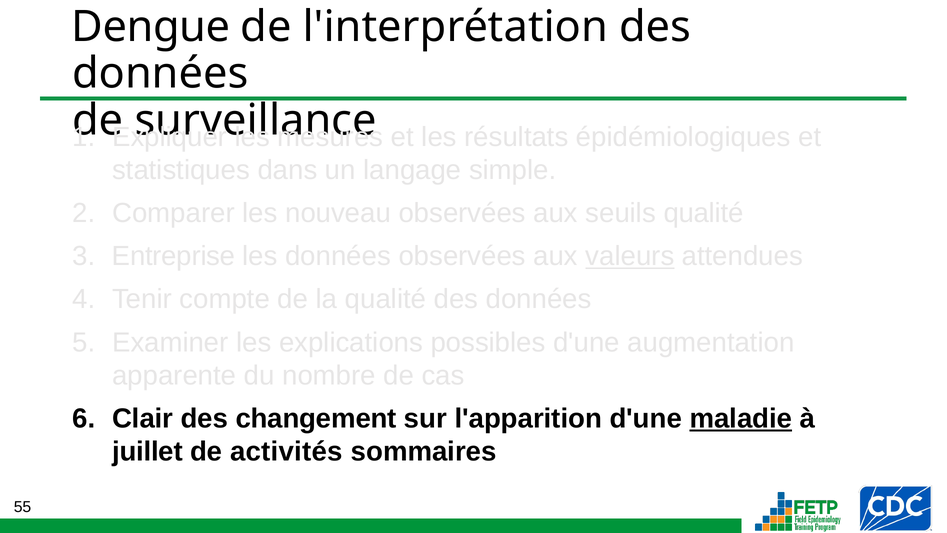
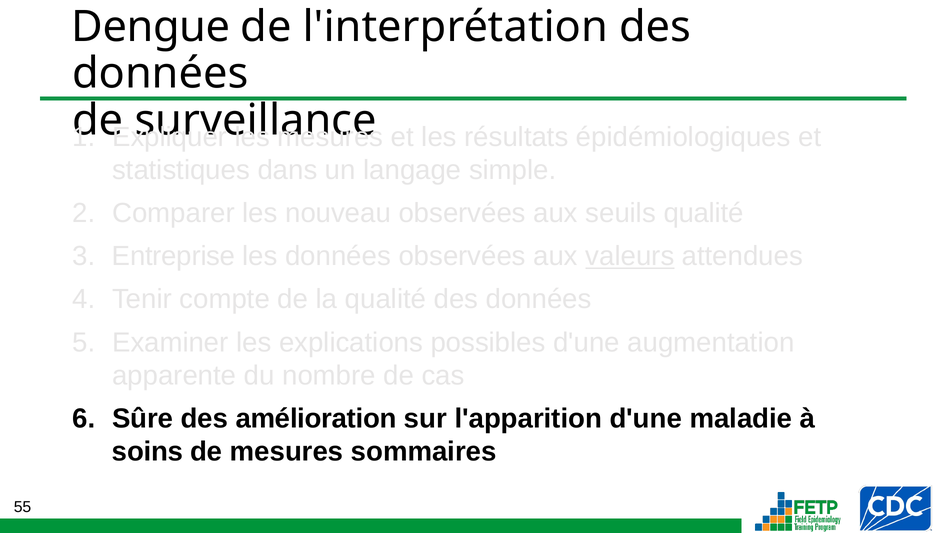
Clair: Clair -> Sûre
changement: changement -> amélioration
maladie underline: present -> none
juillet: juillet -> soins
de activités: activités -> mesures
